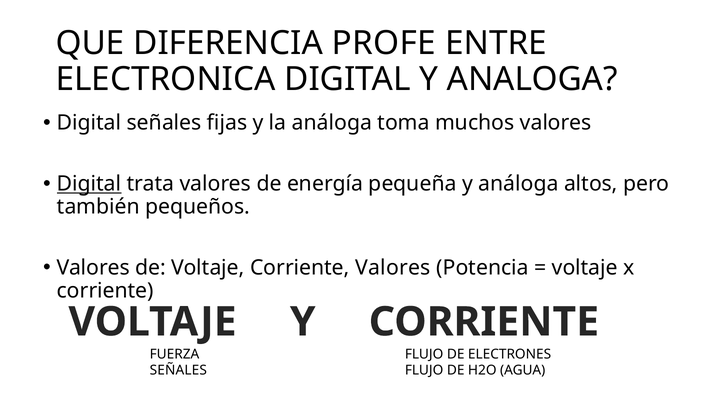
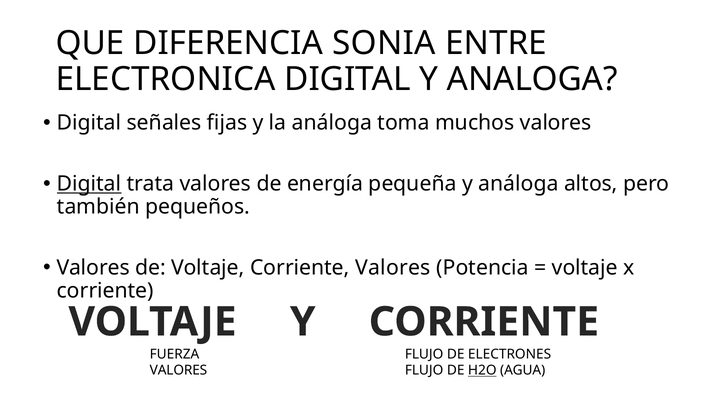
PROFE: PROFE -> SONIA
SEÑALES at (178, 371): SEÑALES -> VALORES
H2O underline: none -> present
